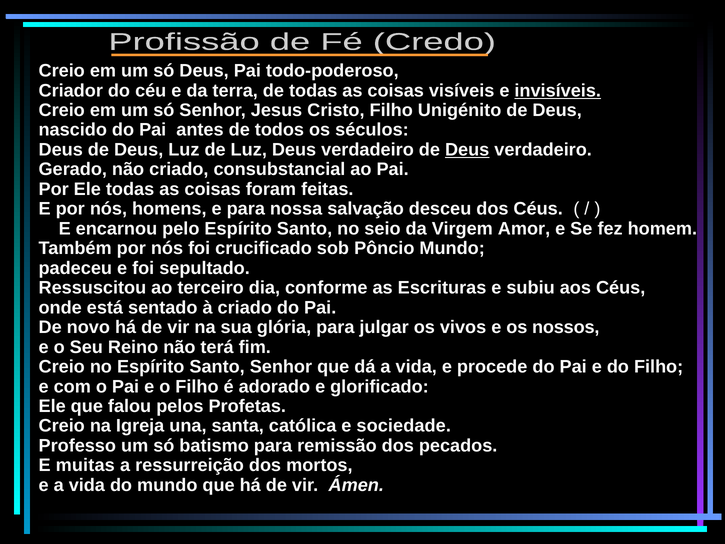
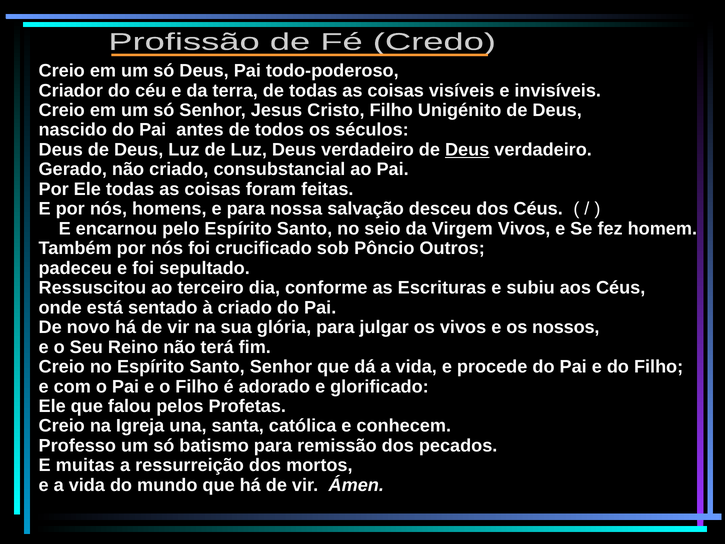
invisíveis underline: present -> none
Virgem Amor: Amor -> Vivos
Pôncio Mundo: Mundo -> Outros
sociedade: sociedade -> conhecem
